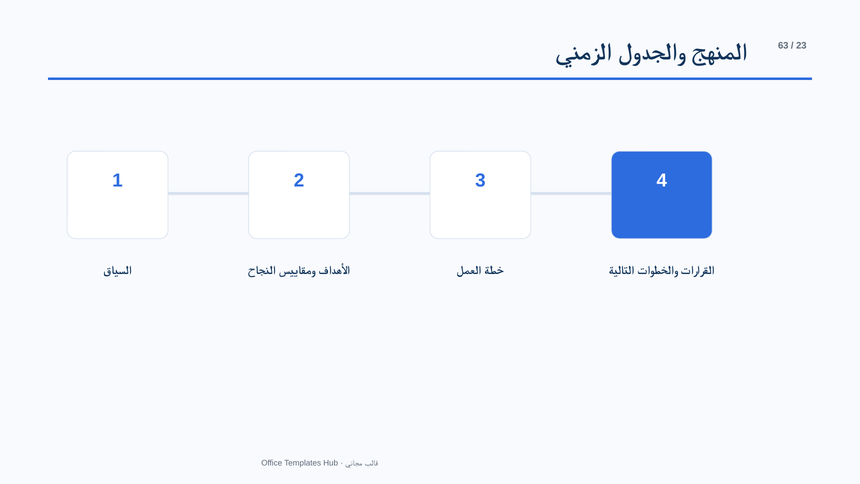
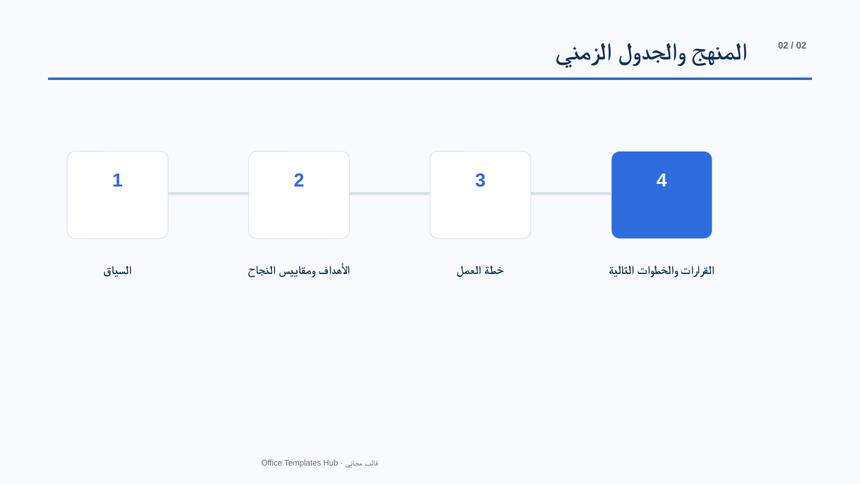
63 at (783, 46): 63 -> 02
23 at (801, 46): 23 -> 02
